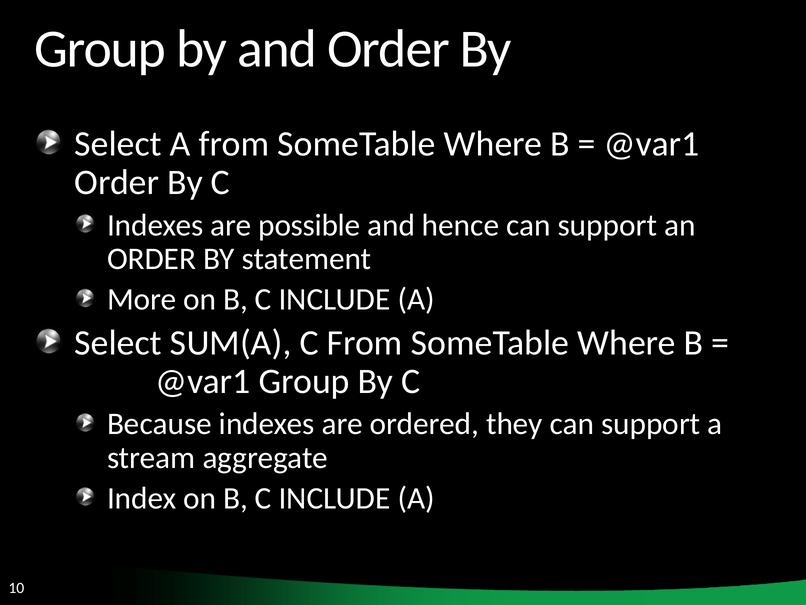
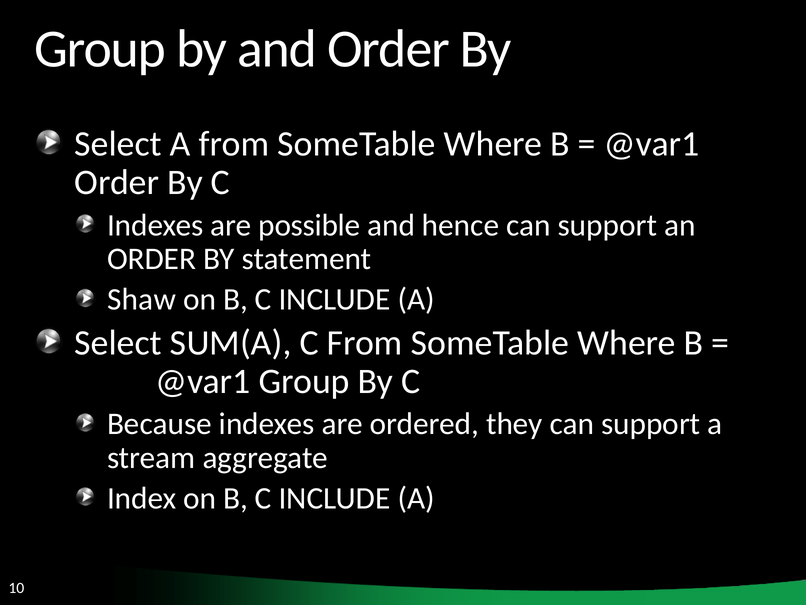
More: More -> Shaw
